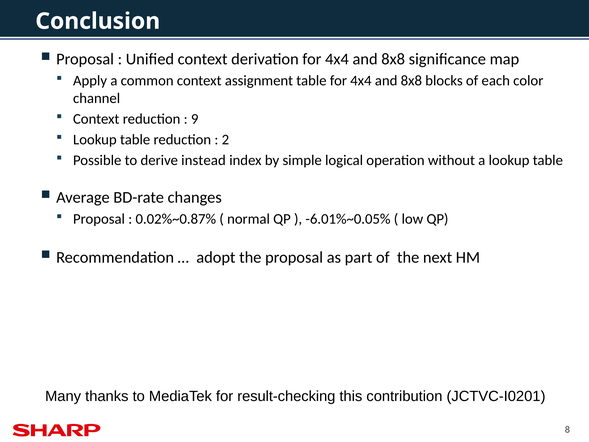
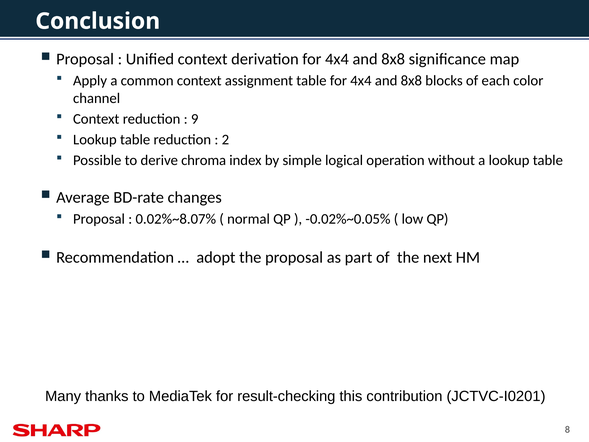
instead: instead -> chroma
0.02%~0.87%: 0.02%~0.87% -> 0.02%~8.07%
-6.01%~0.05%: -6.01%~0.05% -> -0.02%~0.05%
